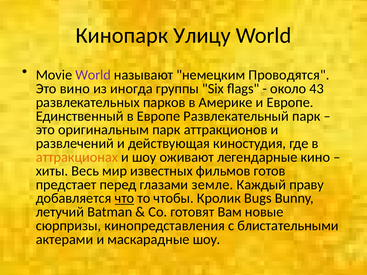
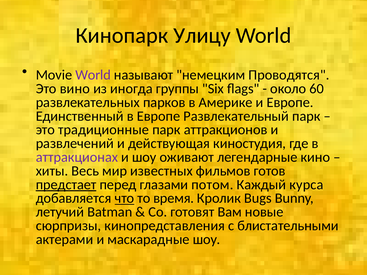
43: 43 -> 60
оригинальным: оригинальным -> традиционные
аттракционах colour: orange -> purple
предстает underline: none -> present
земле: земле -> потом
праву: праву -> курса
чтобы: чтобы -> время
